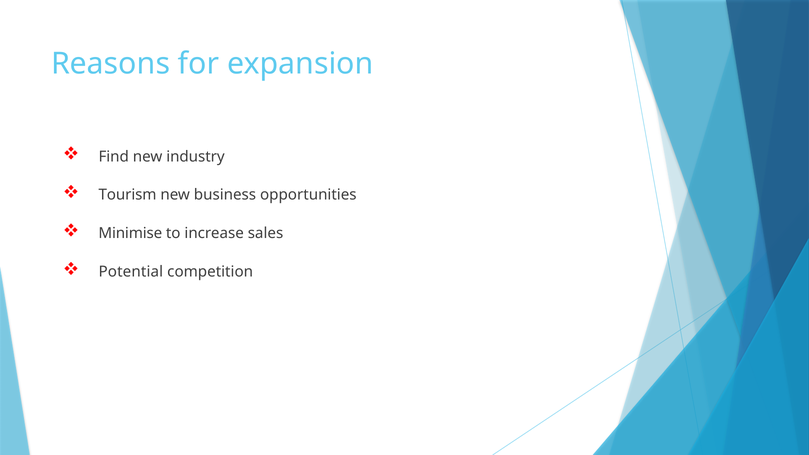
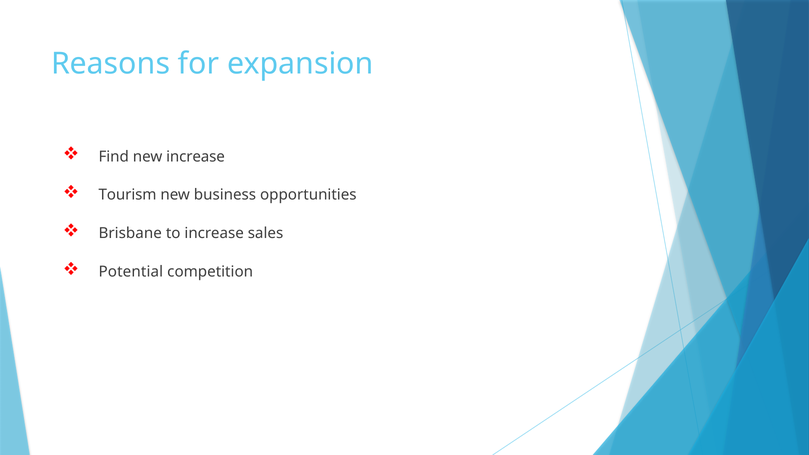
new industry: industry -> increase
Minimise: Minimise -> Brisbane
